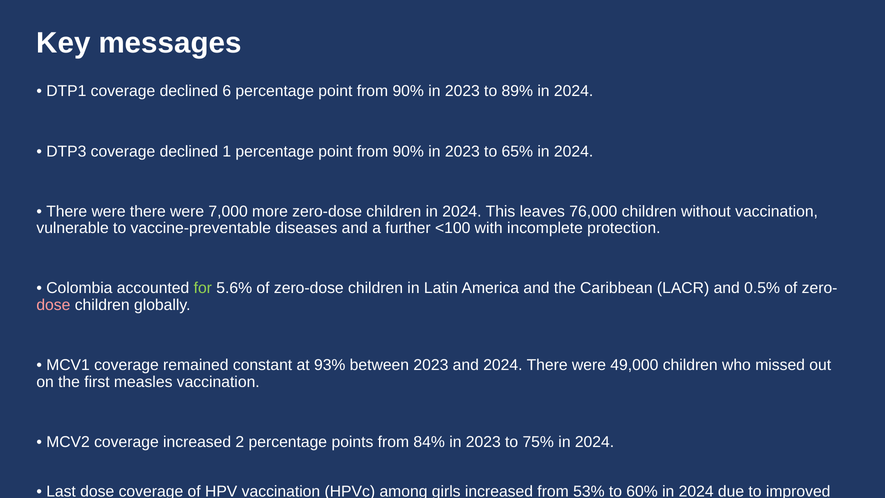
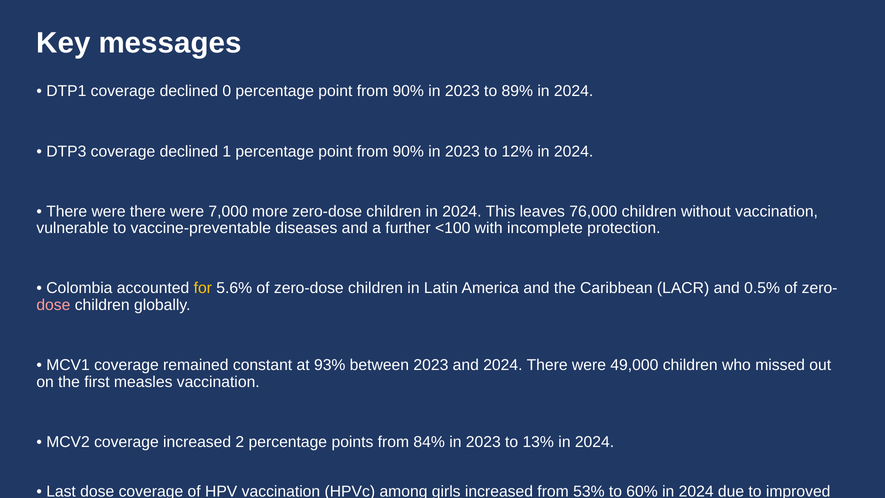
6: 6 -> 0
65%: 65% -> 12%
for colour: light green -> yellow
75%: 75% -> 13%
